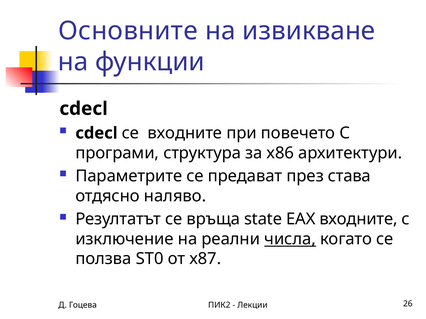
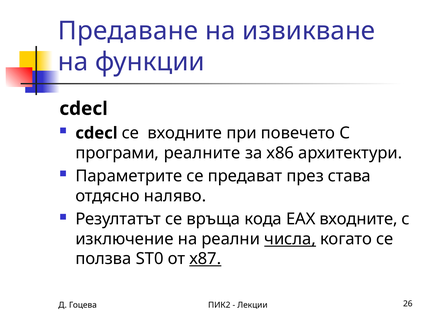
Основните: Основните -> Предаване
структура: структура -> реалните
state: state -> кода
х87 underline: none -> present
